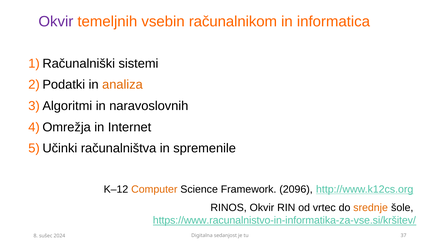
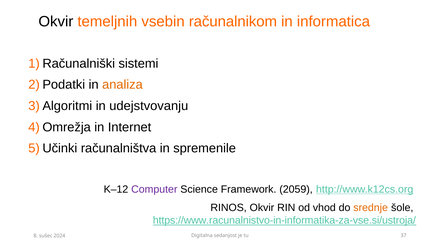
Okvir at (56, 21) colour: purple -> black
naravoslovnih: naravoslovnih -> udejstvovanju
Computer colour: orange -> purple
2096: 2096 -> 2059
vrtec: vrtec -> vhod
https://www.racunalnistvo-in-informatika-za-vse.si/kršitev/: https://www.racunalnistvo-in-informatika-za-vse.si/kršitev/ -> https://www.racunalnistvo-in-informatika-za-vse.si/ustroja/
